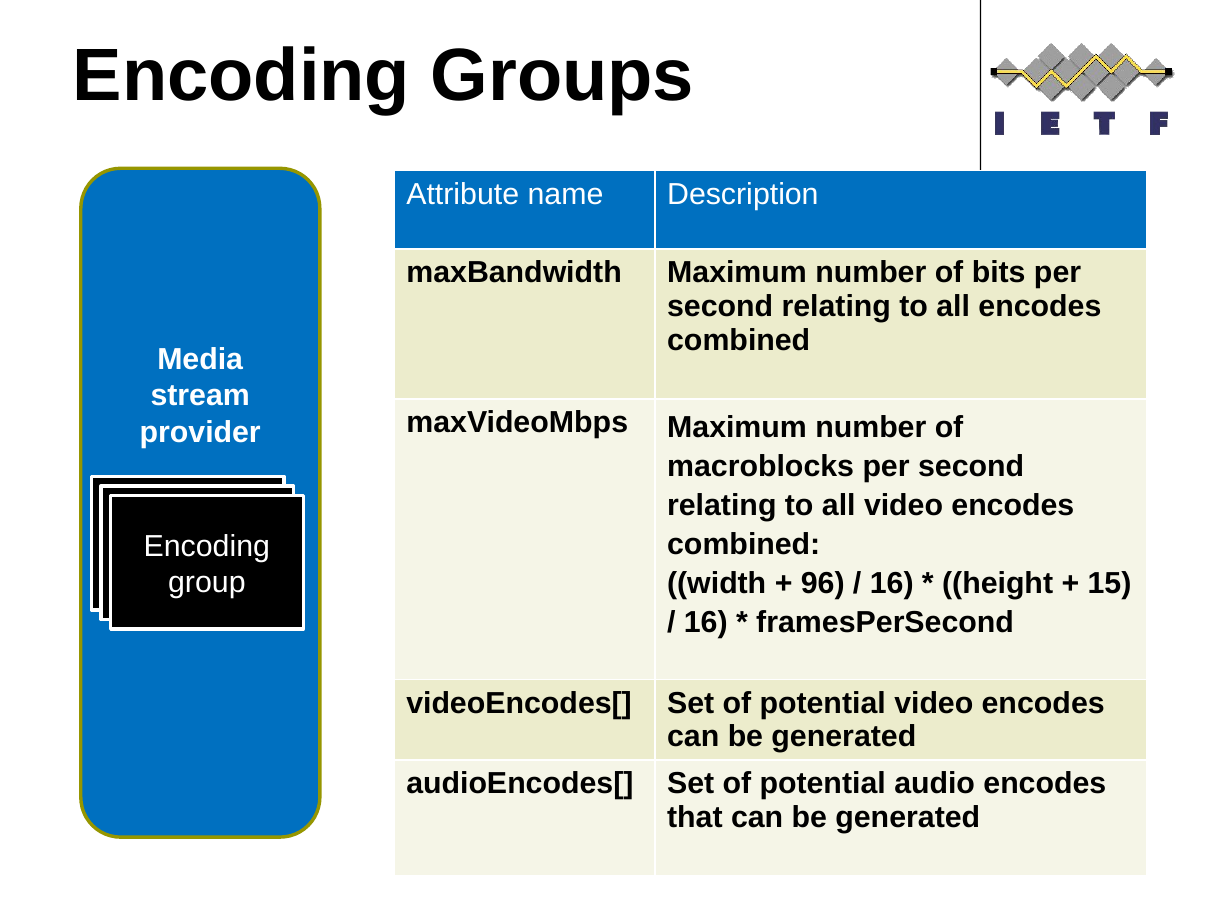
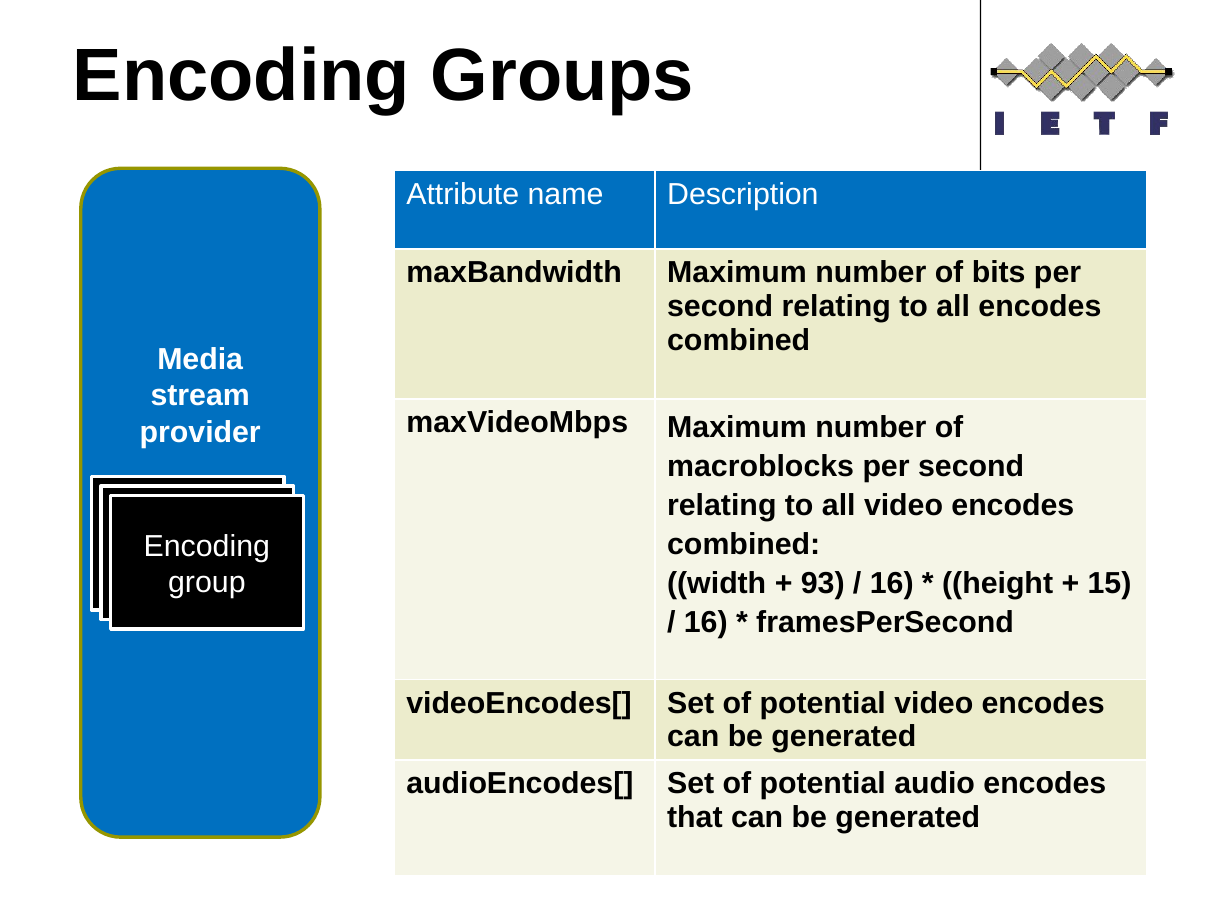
96: 96 -> 93
